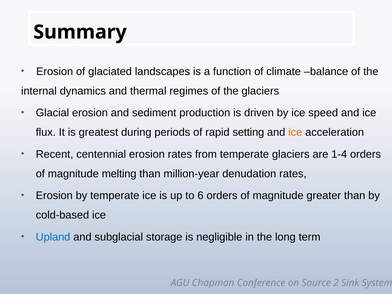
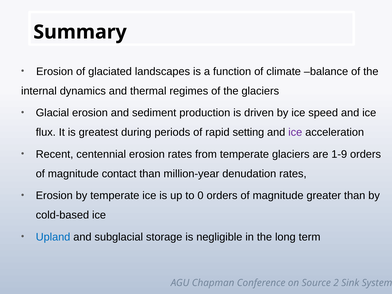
ice at (295, 132) colour: orange -> purple
1-4: 1-4 -> 1-9
melting: melting -> contact
6: 6 -> 0
